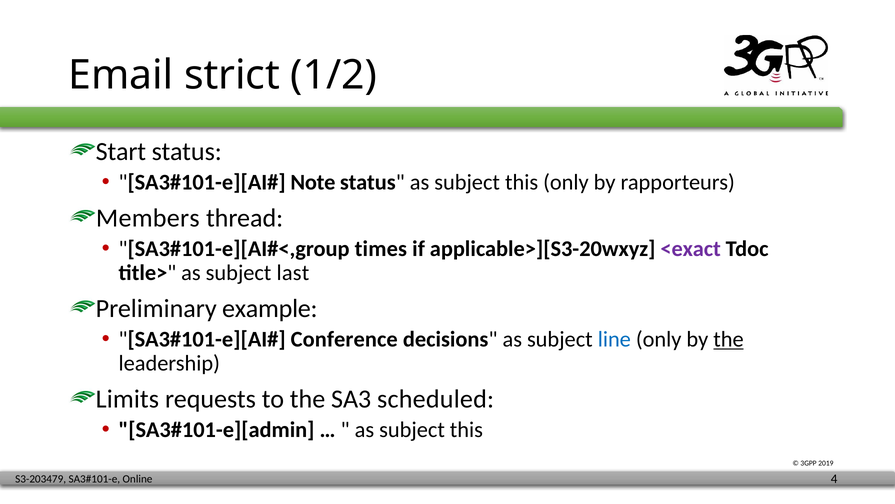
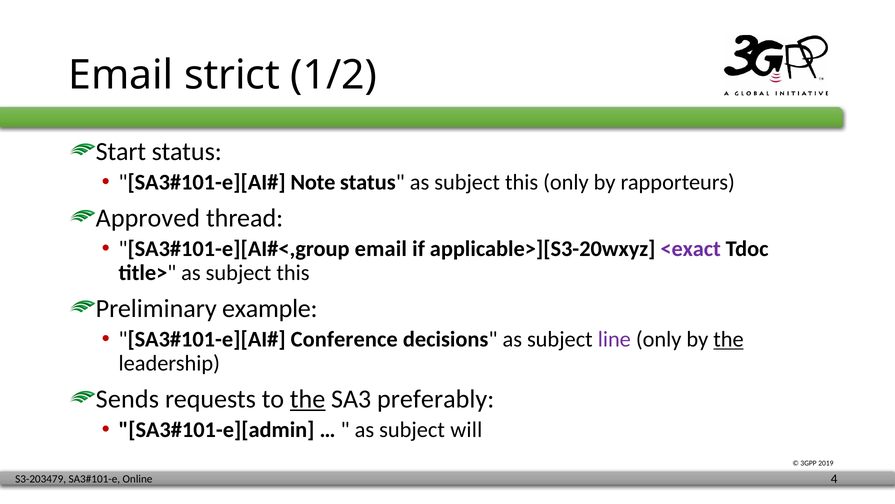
Members: Members -> Approved
times at (381, 249): times -> email
title> as subject last: last -> this
line colour: blue -> purple
Limits: Limits -> Sends
the at (308, 399) underline: none -> present
scheduled: scheduled -> preferably
this at (466, 429): this -> will
